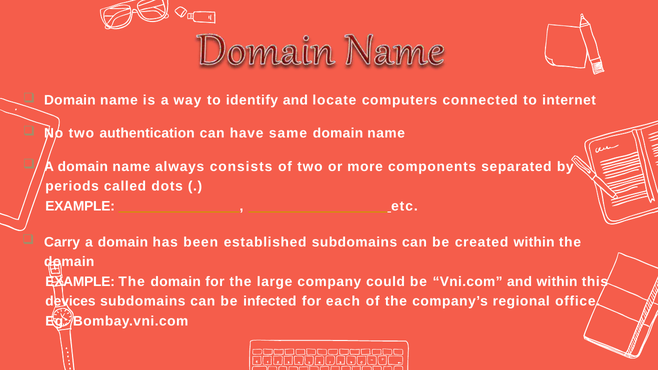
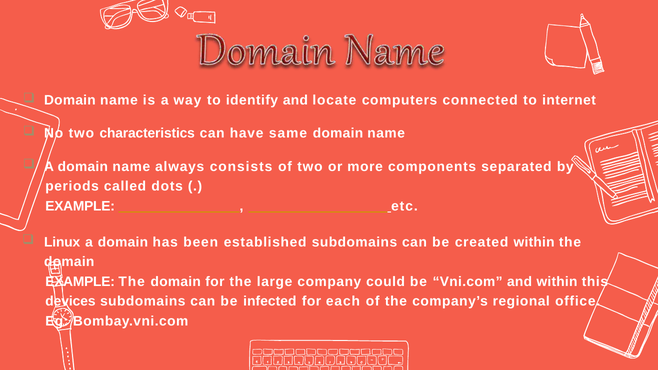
authentication: authentication -> characteristics
Carry: Carry -> Linux
